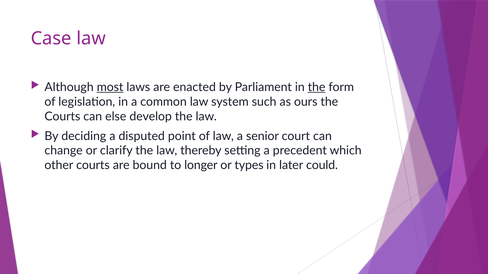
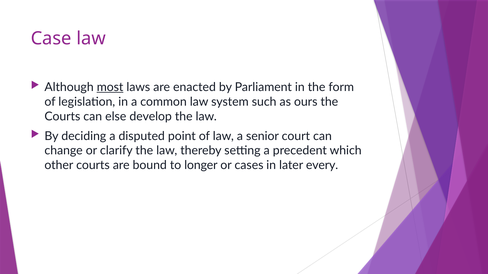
the at (317, 87) underline: present -> none
types: types -> cases
could: could -> every
